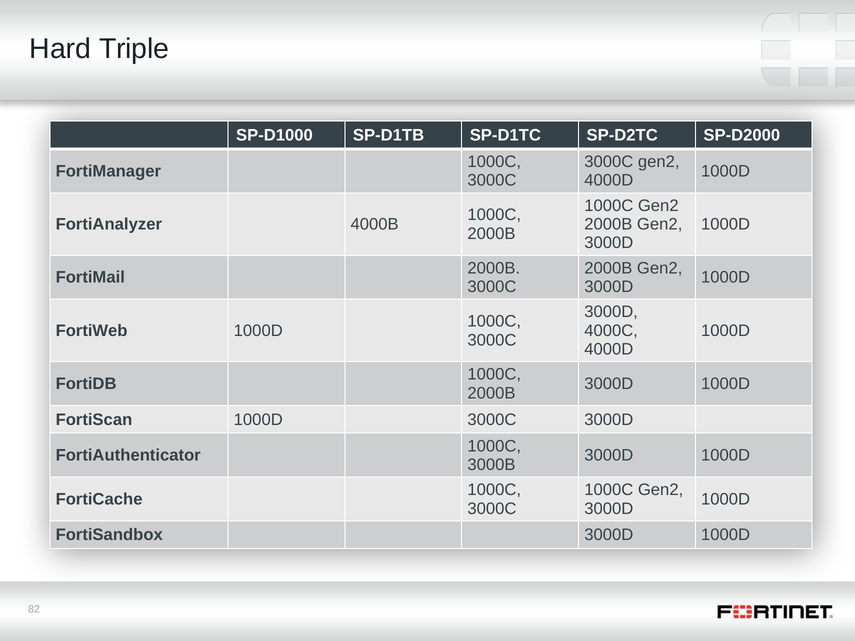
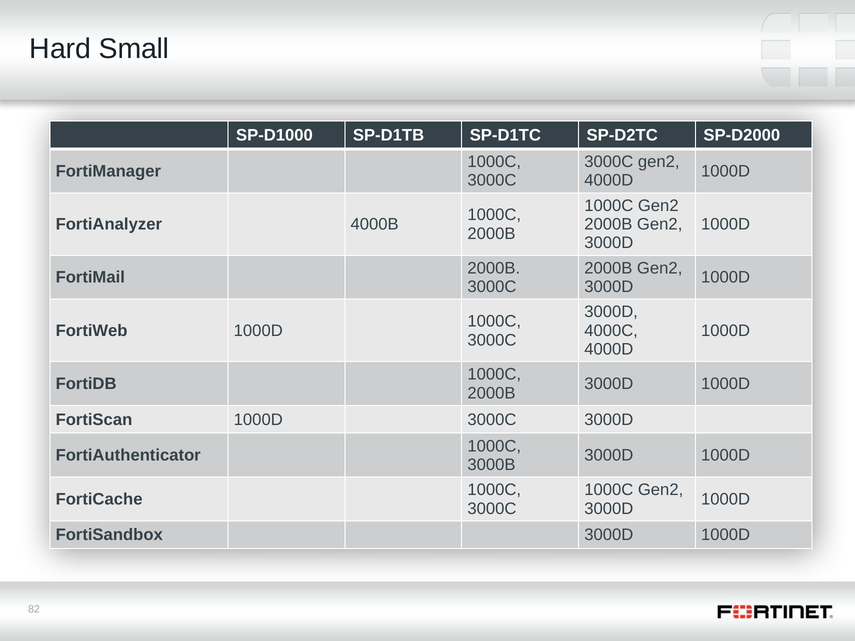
Triple: Triple -> Small
